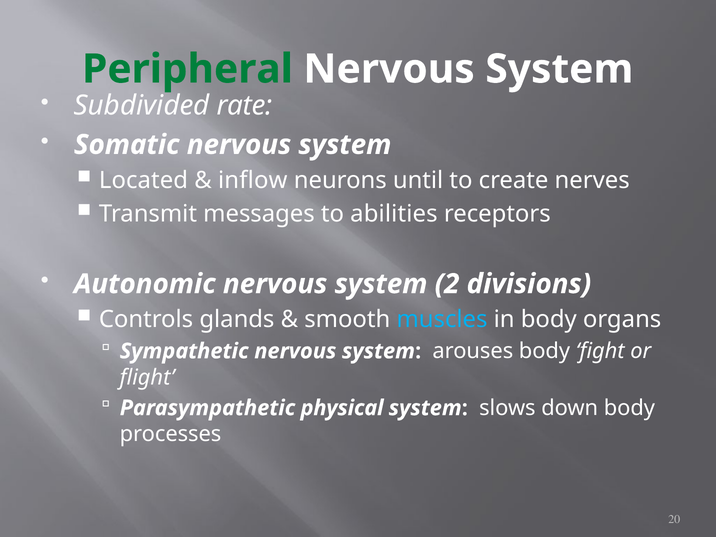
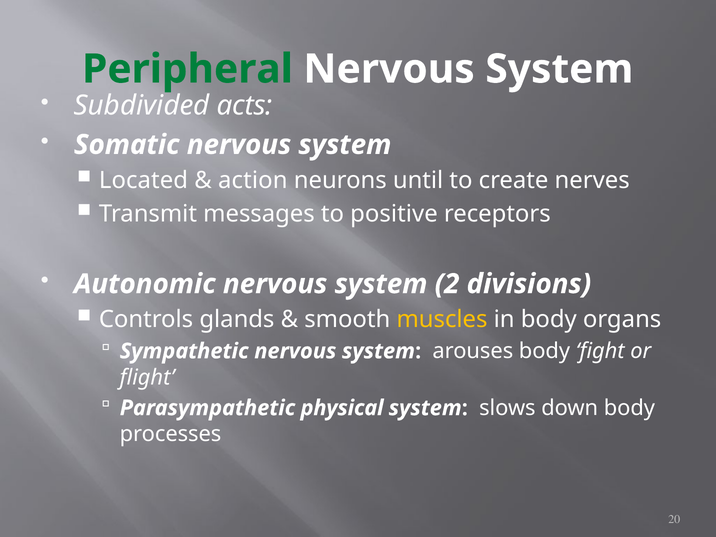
rate: rate -> acts
inflow: inflow -> action
abilities: abilities -> positive
muscles colour: light blue -> yellow
